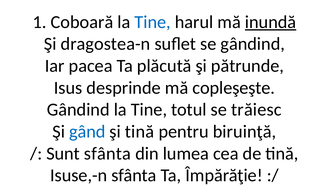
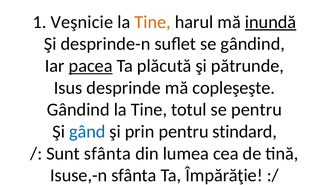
Coboară: Coboară -> Veşnicie
Tine at (153, 22) colour: blue -> orange
dragostea-n: dragostea-n -> desprinde-n
pacea underline: none -> present
se trăiesc: trăiesc -> pentru
şi tină: tină -> prin
biruinţă: biruinţă -> stindard
